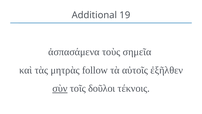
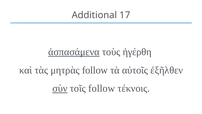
19: 19 -> 17
ἀσπασάμενα underline: none -> present
σημεῖα: σημεῖα -> ἠγέρθη
τοῖς δοῦλοι: δοῦλοι -> follow
